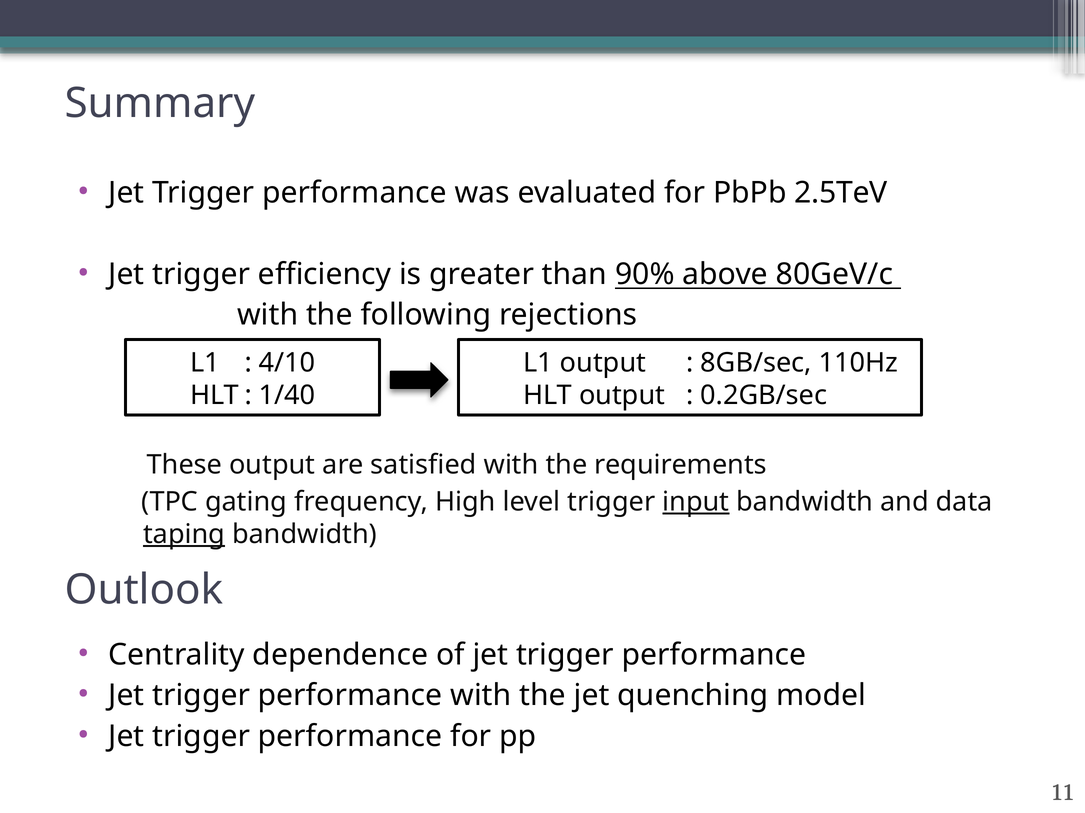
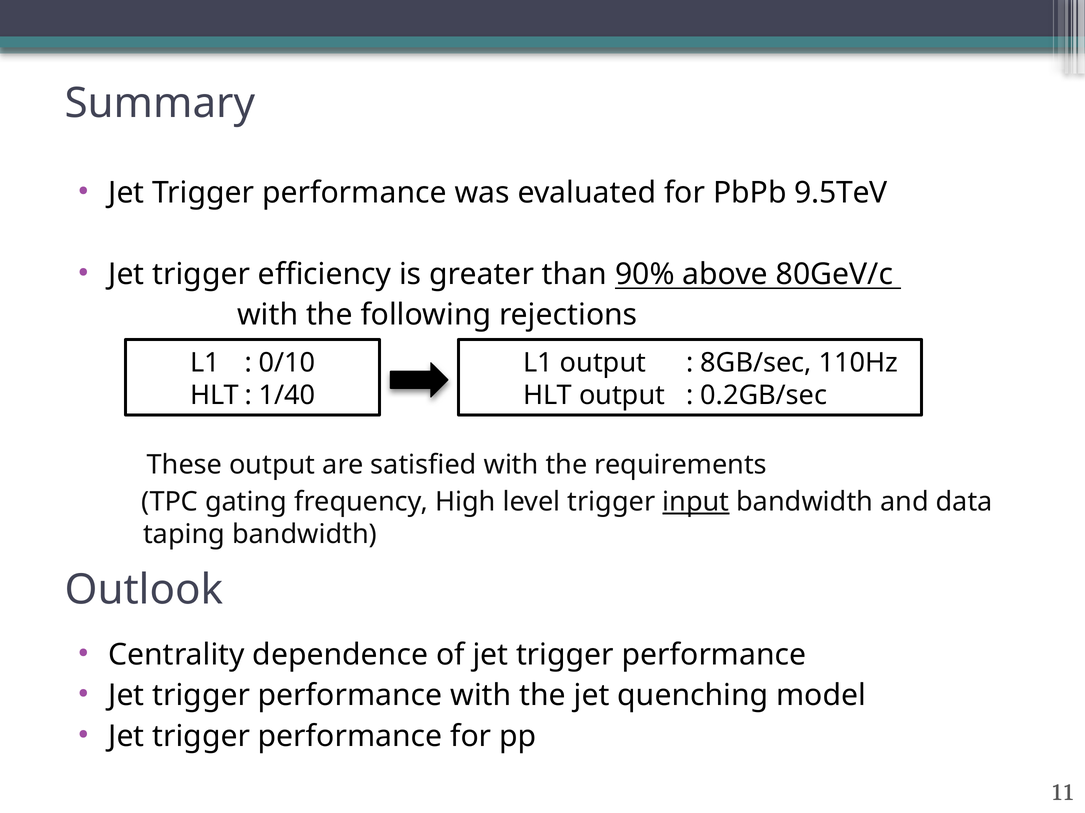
2.5TeV: 2.5TeV -> 9.5TeV
4/10: 4/10 -> 0/10
taping underline: present -> none
